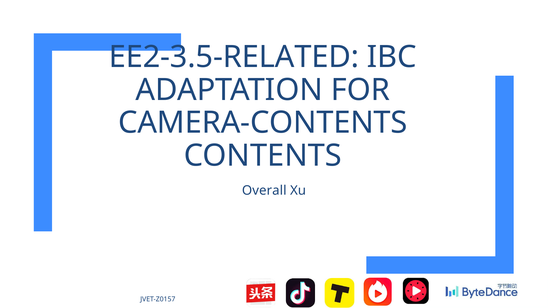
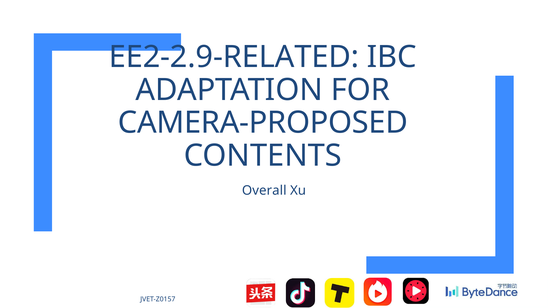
EE2-3.5-RELATED: EE2-3.5-RELATED -> EE2-2.9-RELATED
CAMERA-CONTENTS: CAMERA-CONTENTS -> CAMERA-PROPOSED
